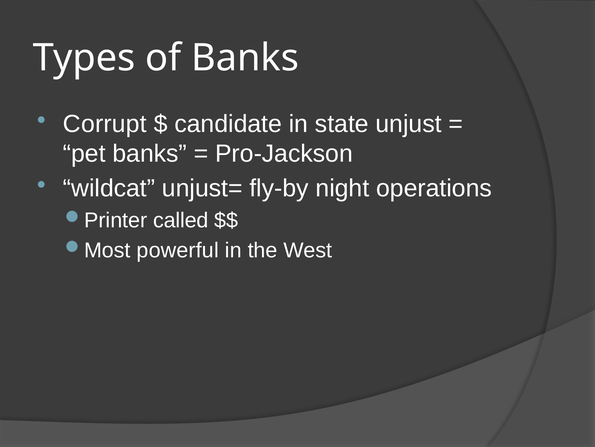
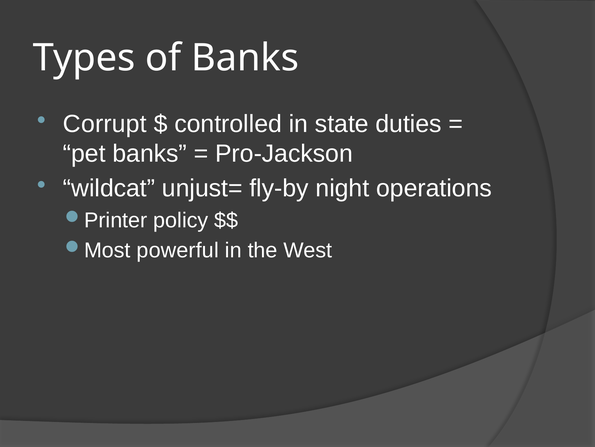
candidate: candidate -> controlled
unjust: unjust -> duties
called: called -> policy
